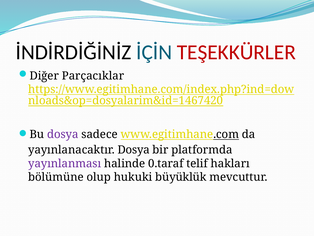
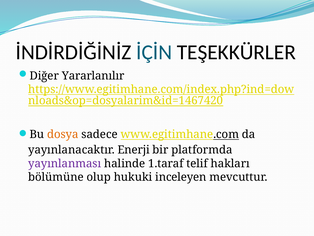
TEŞEKKÜRLER colour: red -> black
Parçacıklar: Parçacıklar -> Yararlanılır
dosya at (63, 134) colour: purple -> orange
yayınlanacaktır Dosya: Dosya -> Enerji
0.taraf: 0.taraf -> 1.taraf
büyüklük: büyüklük -> inceleyen
